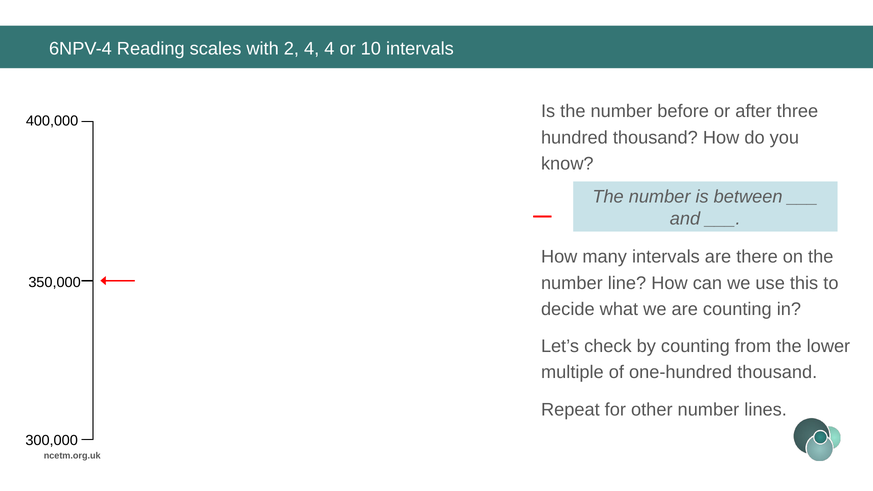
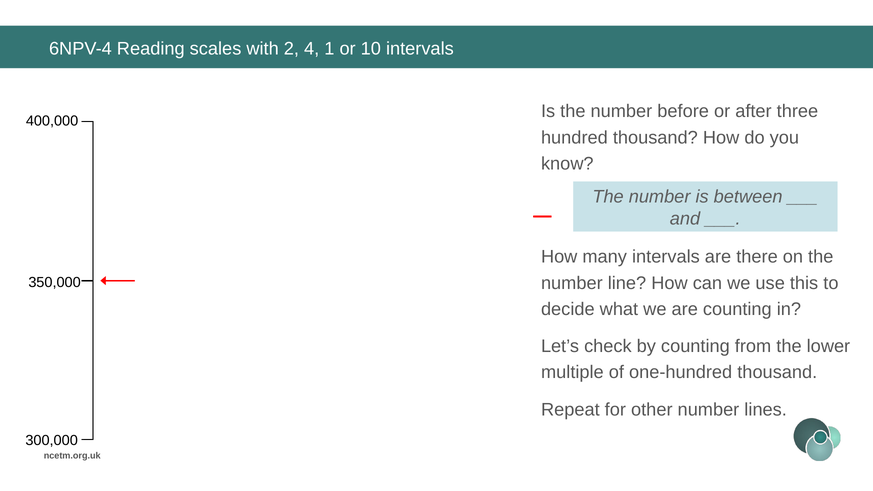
4 4: 4 -> 1
